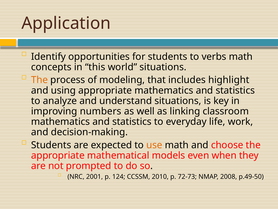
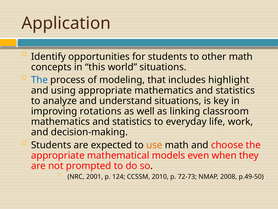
verbs: verbs -> other
The at (39, 80) colour: orange -> blue
numbers: numbers -> rotations
